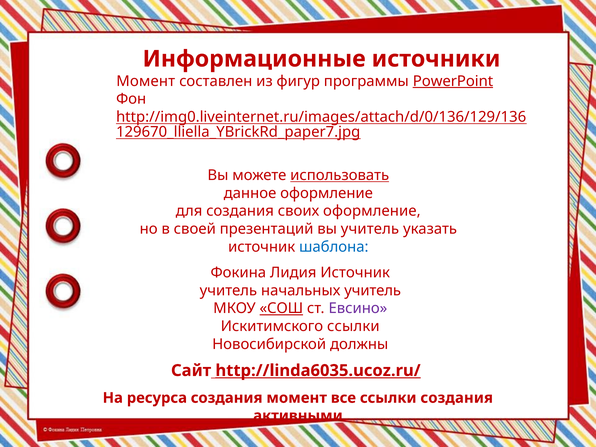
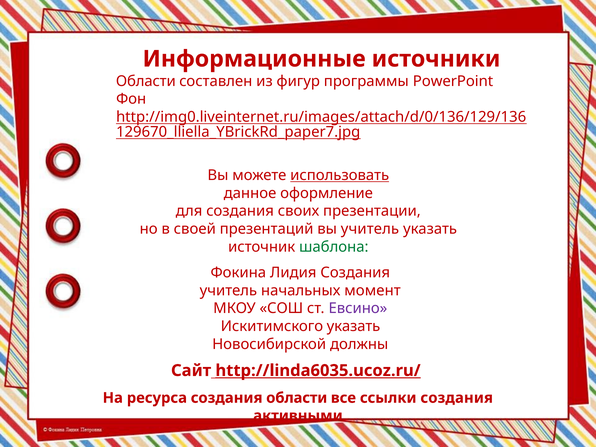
Момент at (146, 81): Момент -> Области
PowerPoint underline: present -> none
своих оформление: оформление -> презентации
шаблона colour: blue -> green
Лидия Источник: Источник -> Создания
начальных учитель: учитель -> момент
СОШ underline: present -> none
Искитимского ссылки: ссылки -> указать
создания момент: момент -> области
